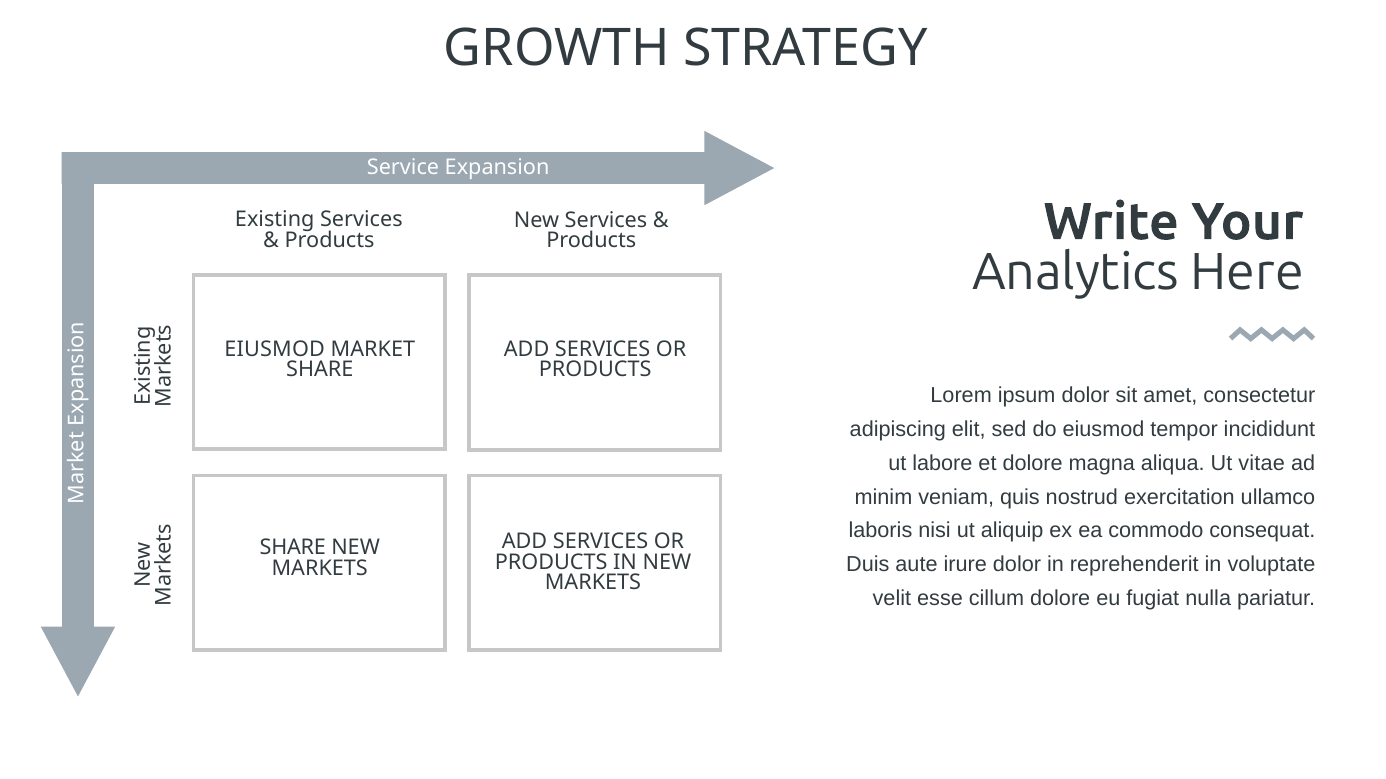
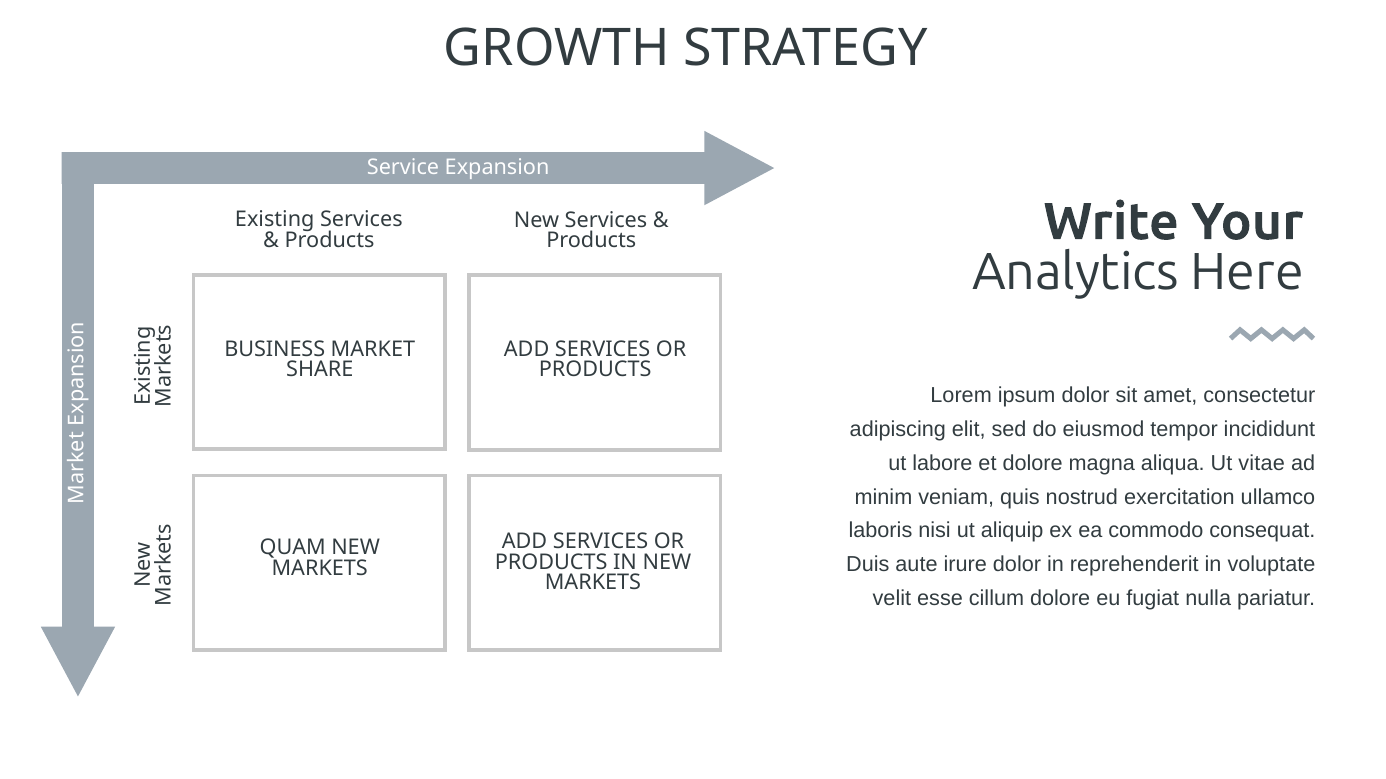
EIUSMOD at (275, 349): EIUSMOD -> BUSINESS
SHARE at (293, 548): SHARE -> QUAM
